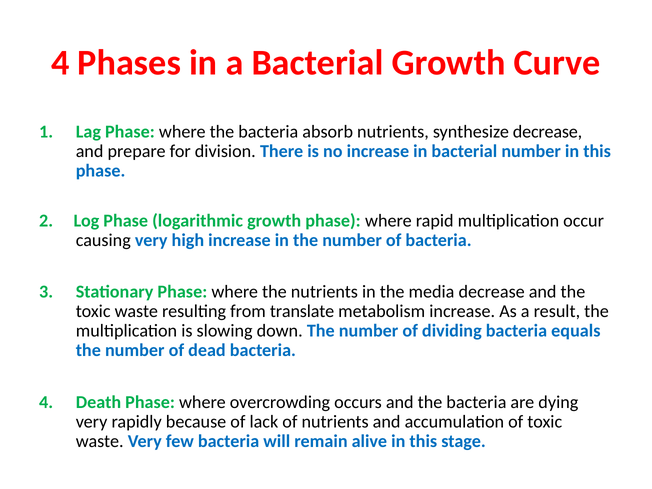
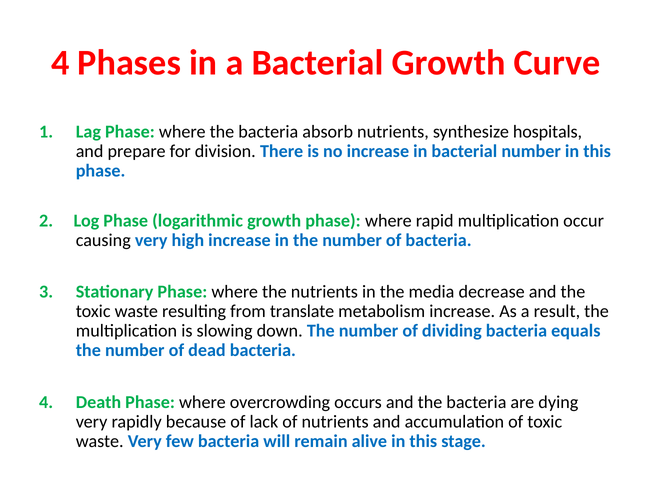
synthesize decrease: decrease -> hospitals
